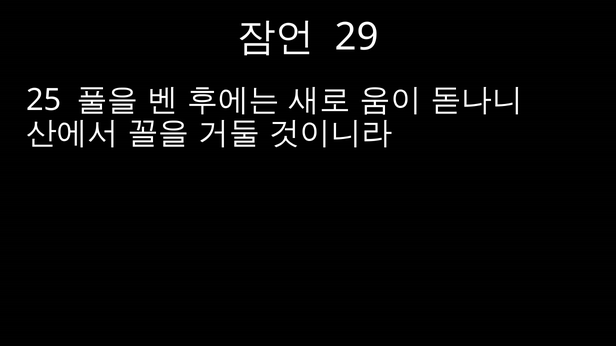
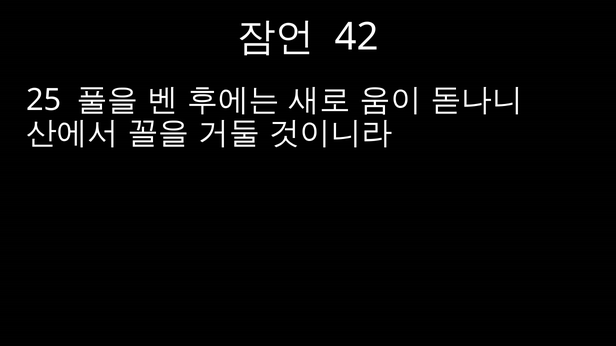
29: 29 -> 42
